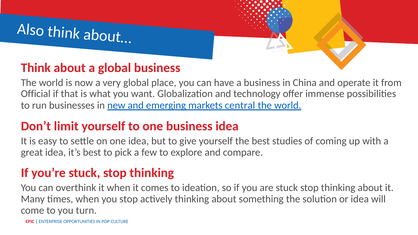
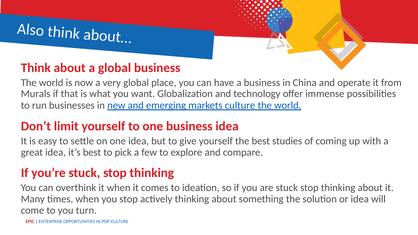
Official: Official -> Murals
markets central: central -> culture
